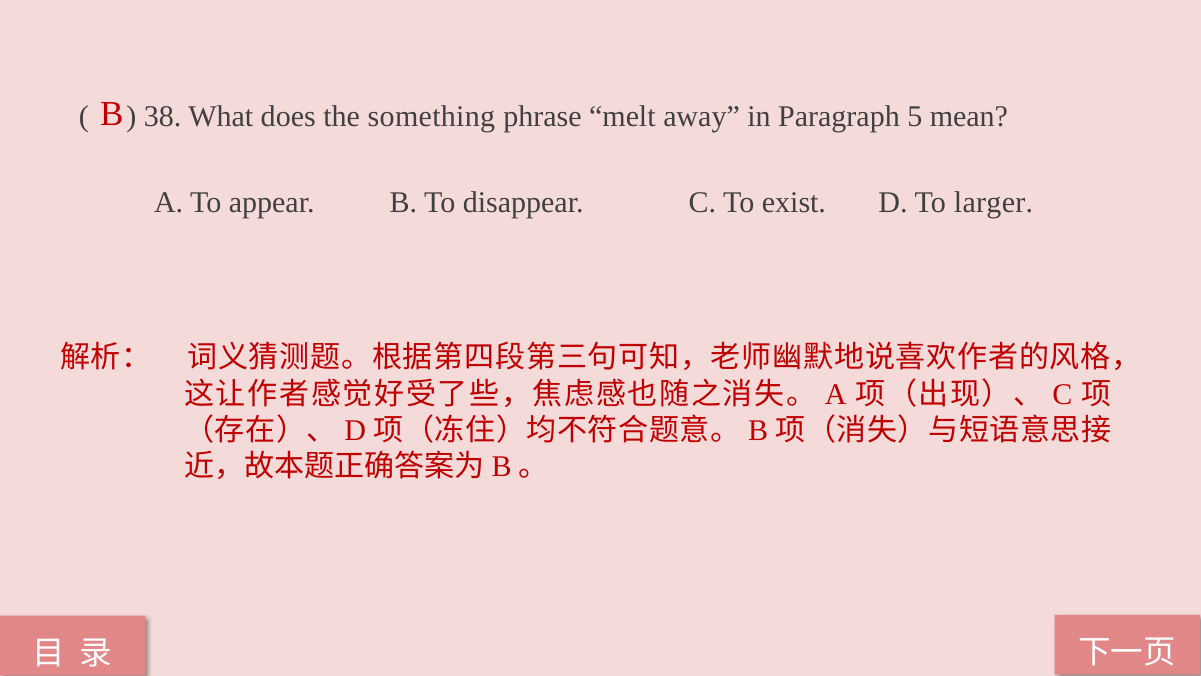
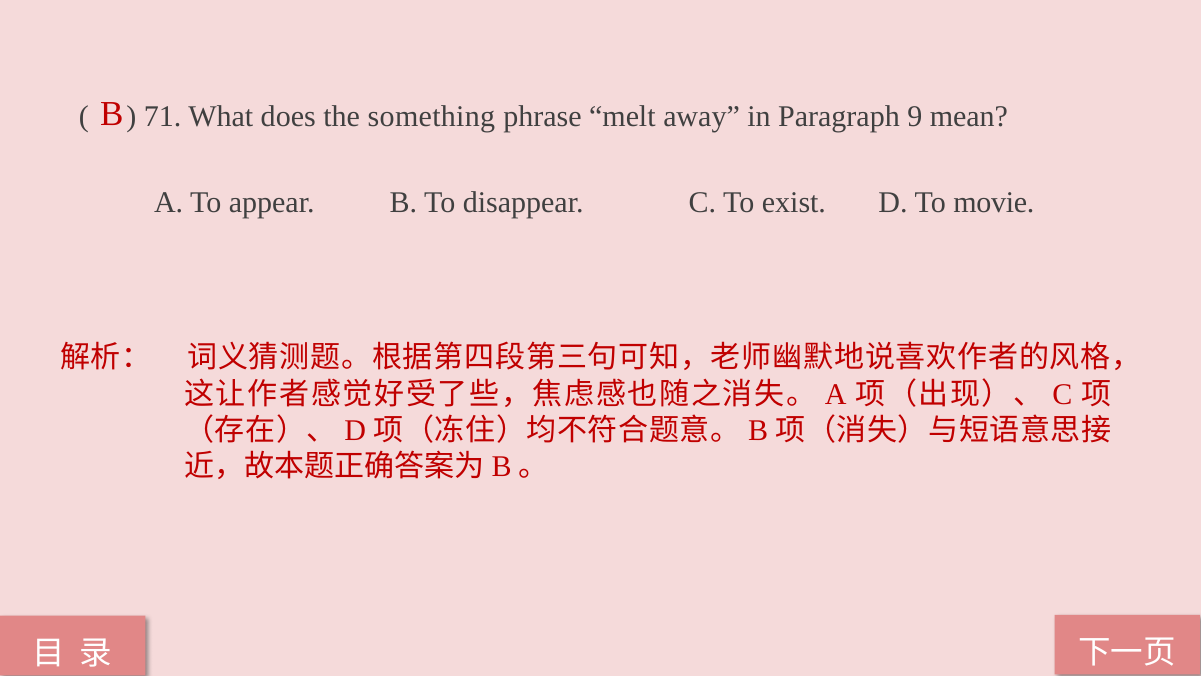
38: 38 -> 71
5: 5 -> 9
larger: larger -> movie
